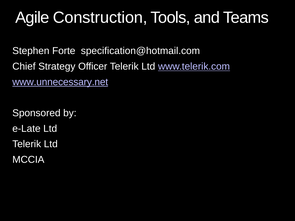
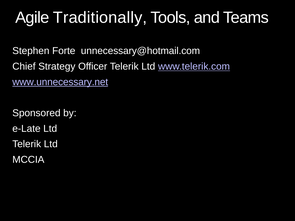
Construction: Construction -> Traditionally
specification@hotmail.com: specification@hotmail.com -> unnecessary@hotmail.com
